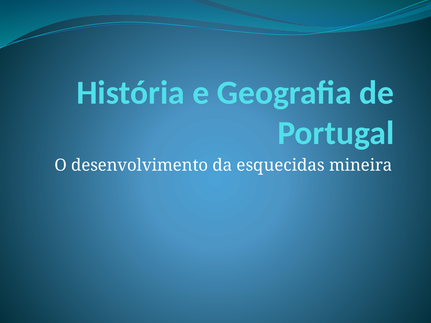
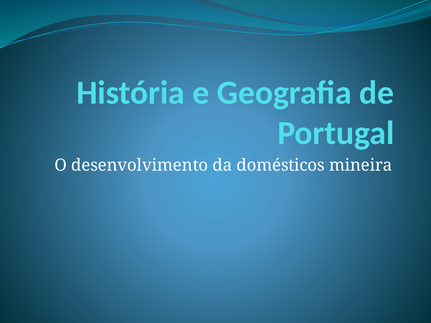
esquecidas: esquecidas -> domésticos
